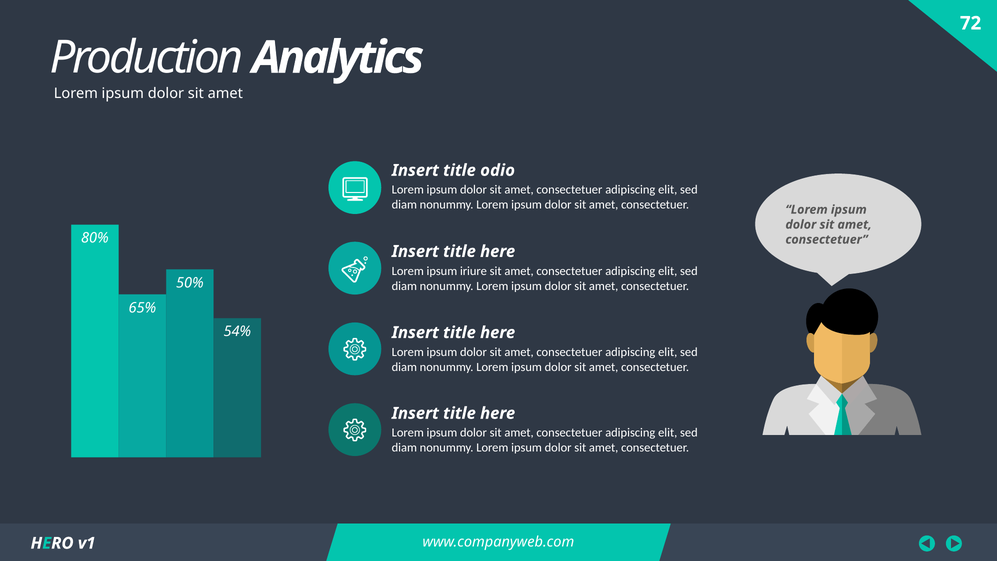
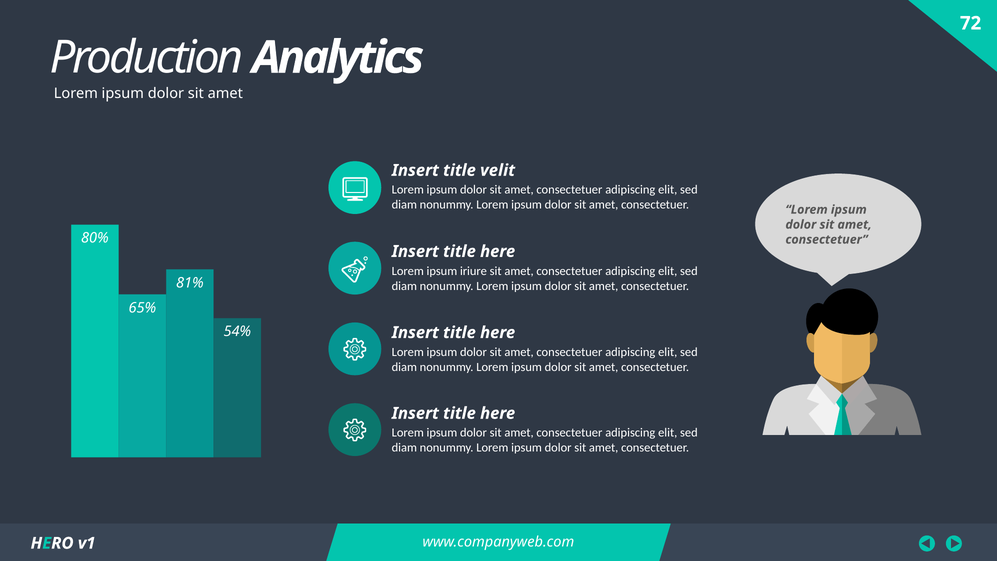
odio: odio -> velit
50%: 50% -> 81%
